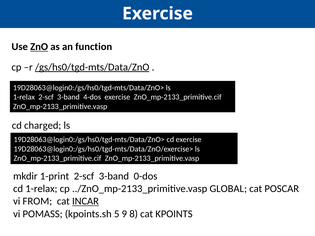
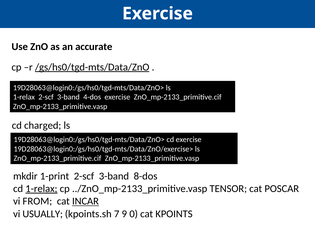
ZnO underline: present -> none
function: function -> accurate
0-dos: 0-dos -> 8-dos
1-relax at (41, 189) underline: none -> present
GLOBAL: GLOBAL -> TENSOR
POMASS: POMASS -> USUALLY
5: 5 -> 7
8: 8 -> 0
